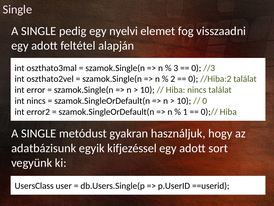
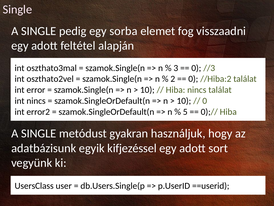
nyelvi: nyelvi -> sorba
1: 1 -> 5
